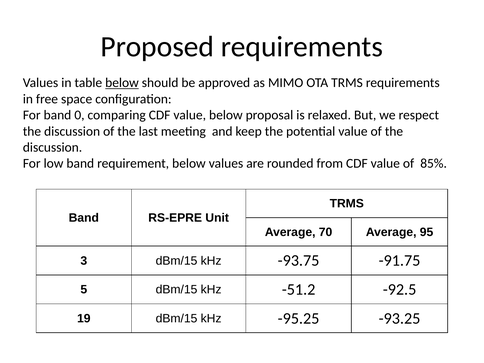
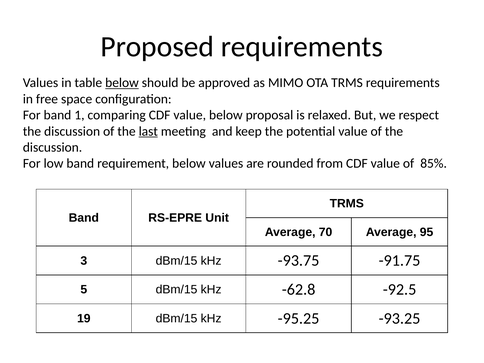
0: 0 -> 1
last underline: none -> present
-51.2: -51.2 -> -62.8
